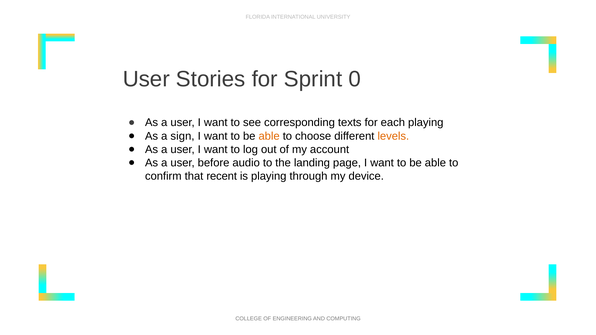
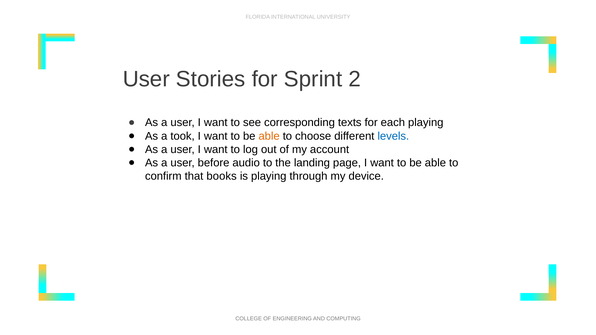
0: 0 -> 2
sign: sign -> took
levels colour: orange -> blue
recent: recent -> books
